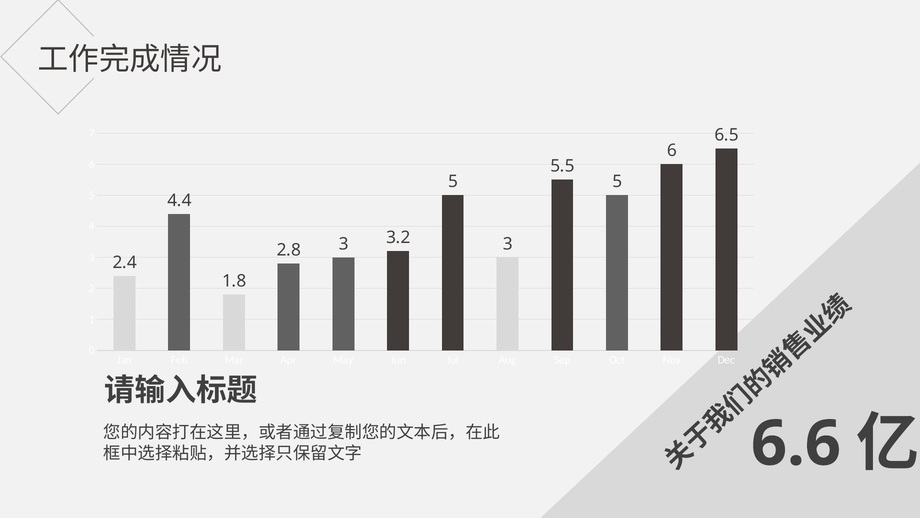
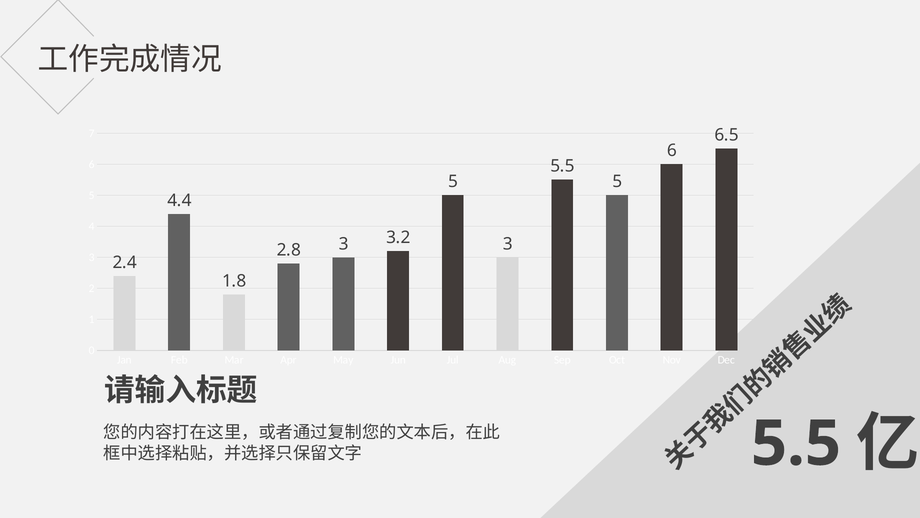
6.6 at (796, 443): 6.6 -> 5.5
